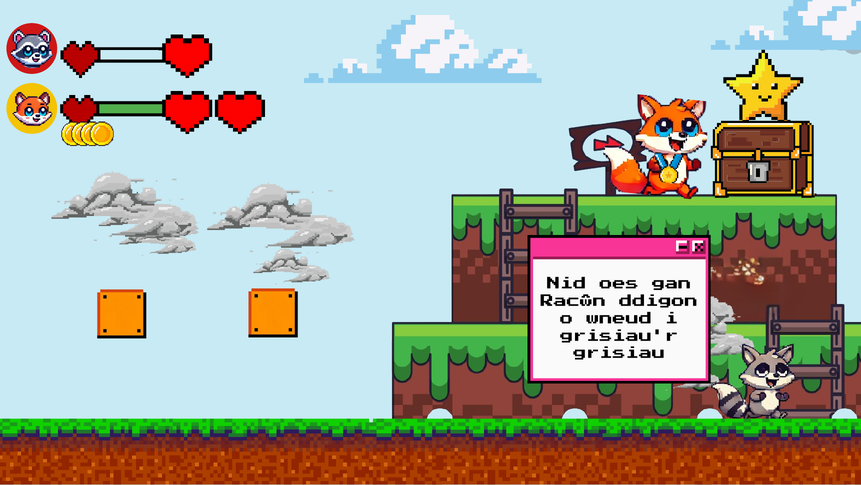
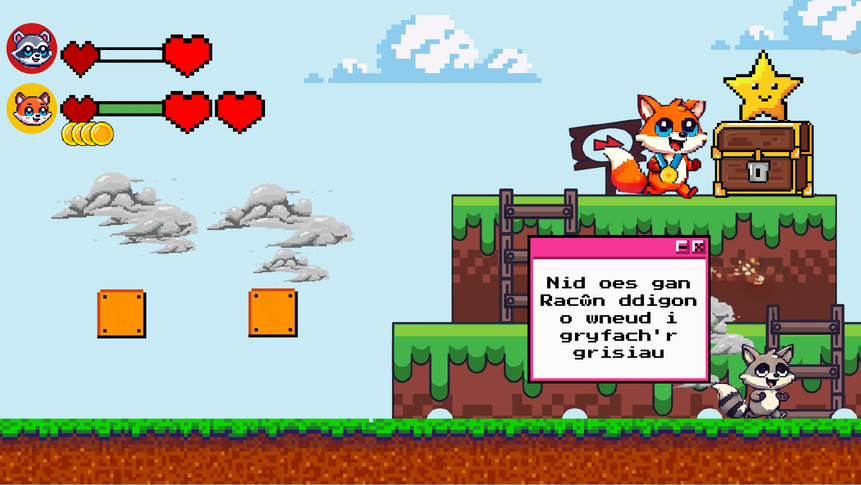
grisiau'r: grisiau'r -> gryfach'r
